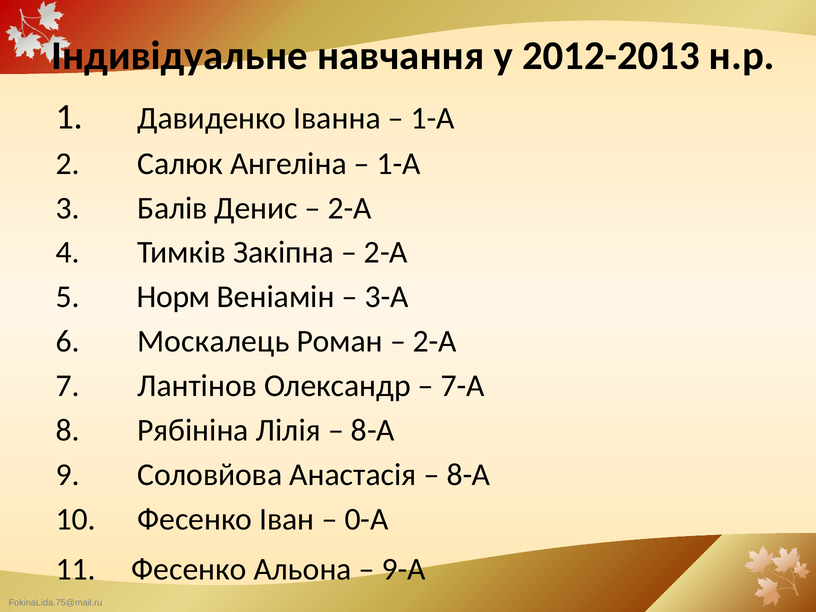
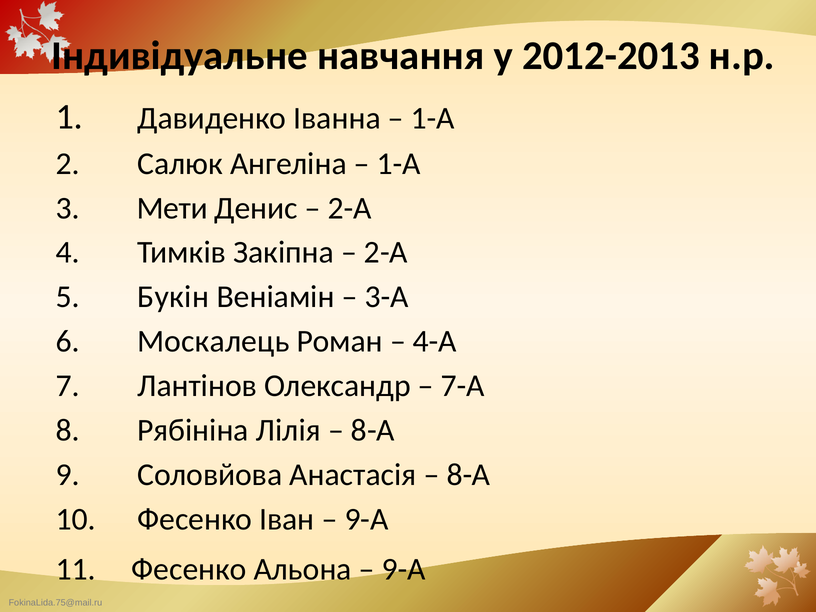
Балів: Балів -> Мети
Норм: Норм -> Букін
2-А at (435, 341): 2-А -> 4-А
0-А at (366, 519): 0-А -> 9-А
